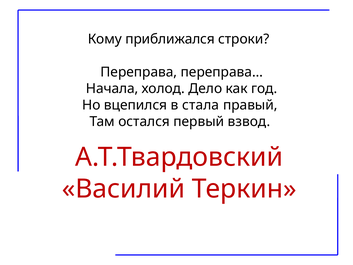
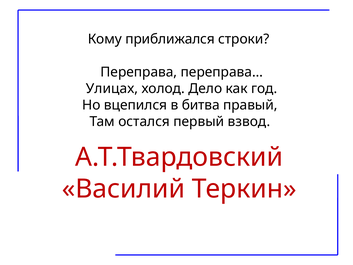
Начала: Начала -> Улицах
стала: стала -> битва
